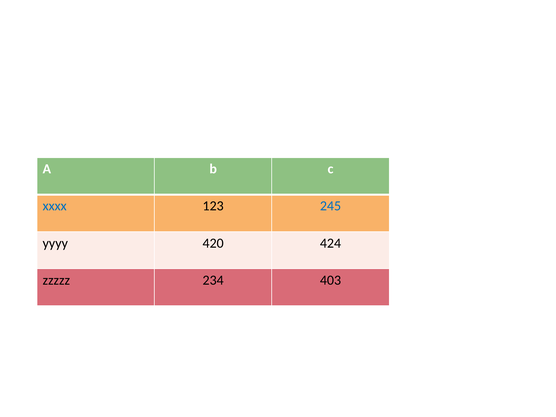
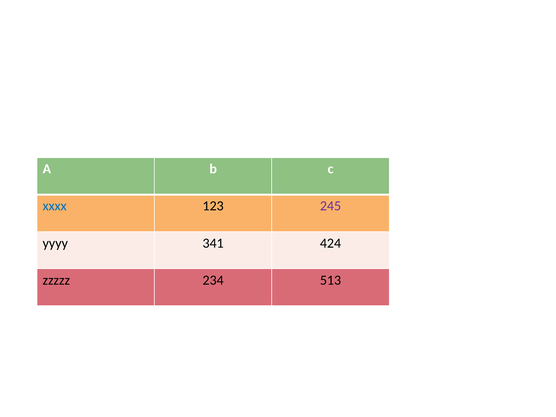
245 colour: blue -> purple
420: 420 -> 341
403: 403 -> 513
